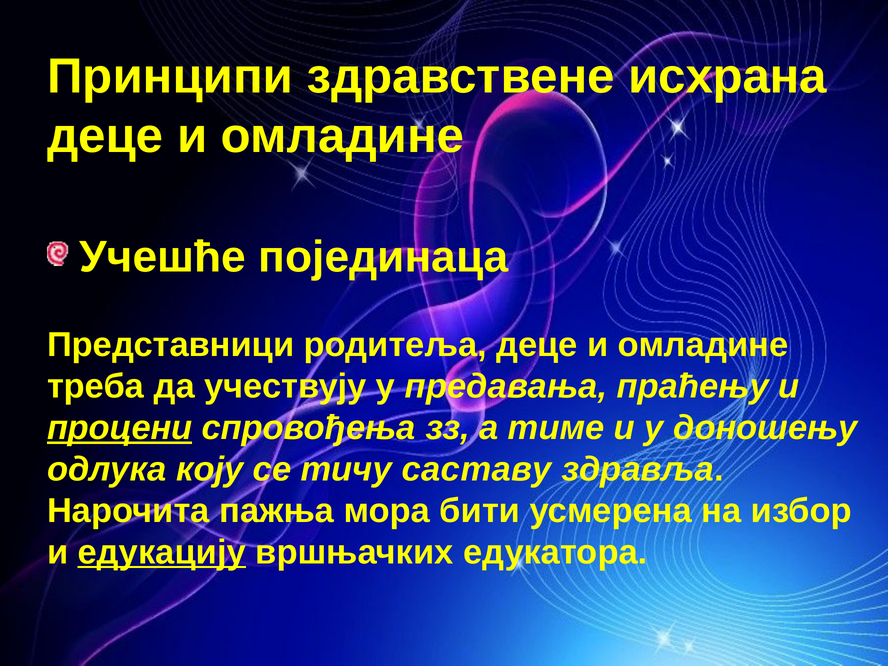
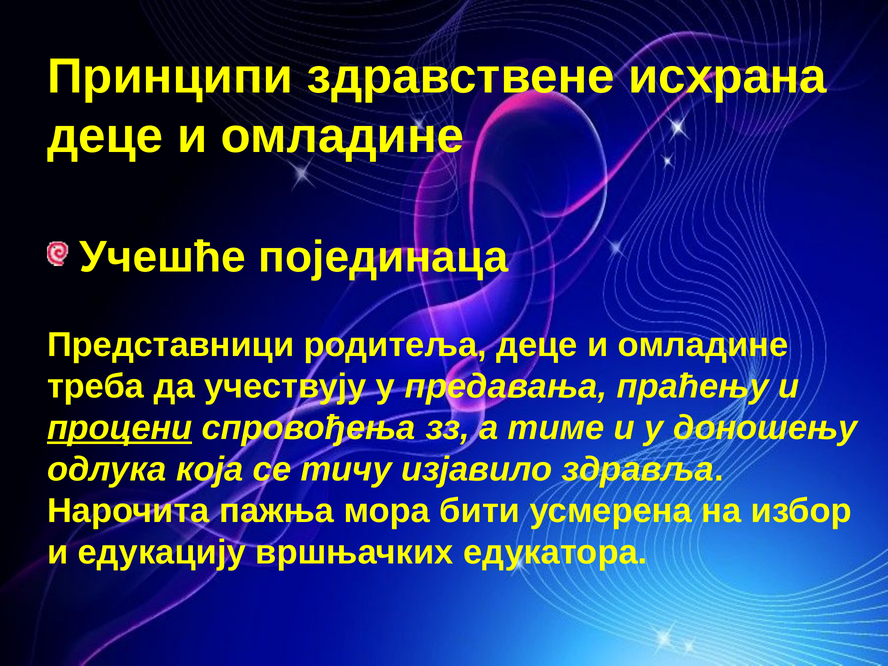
коју: коју -> која
саставу: саставу -> изјавило
едукацију underline: present -> none
